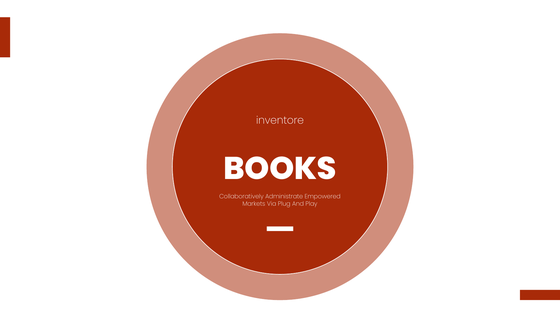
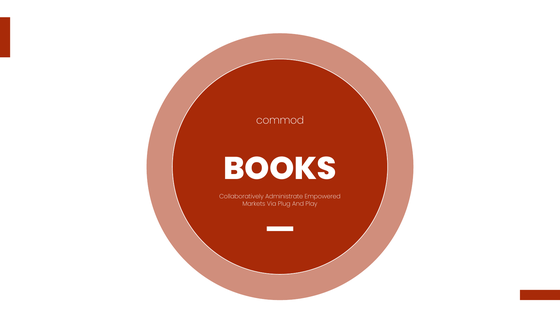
inventore: inventore -> commod
